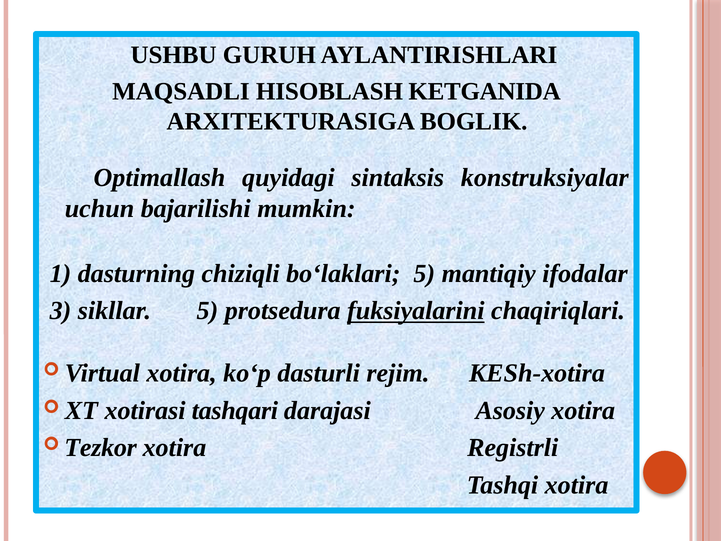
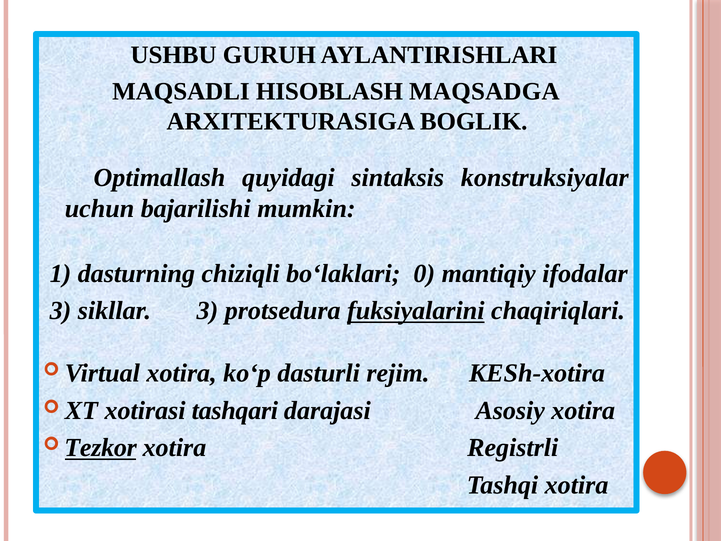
KETGANIDA: KETGANIDA -> MAQSADGA
bo‘laklari 5: 5 -> 0
sikllar 5: 5 -> 3
Tezkor underline: none -> present
